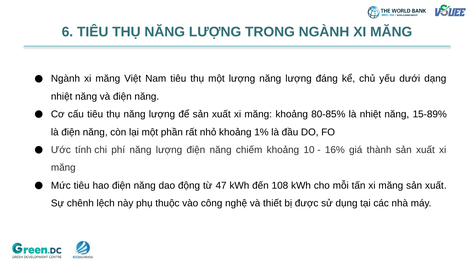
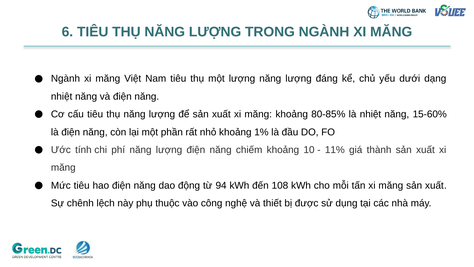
15-89%: 15-89% -> 15-60%
16%: 16% -> 11%
47: 47 -> 94
